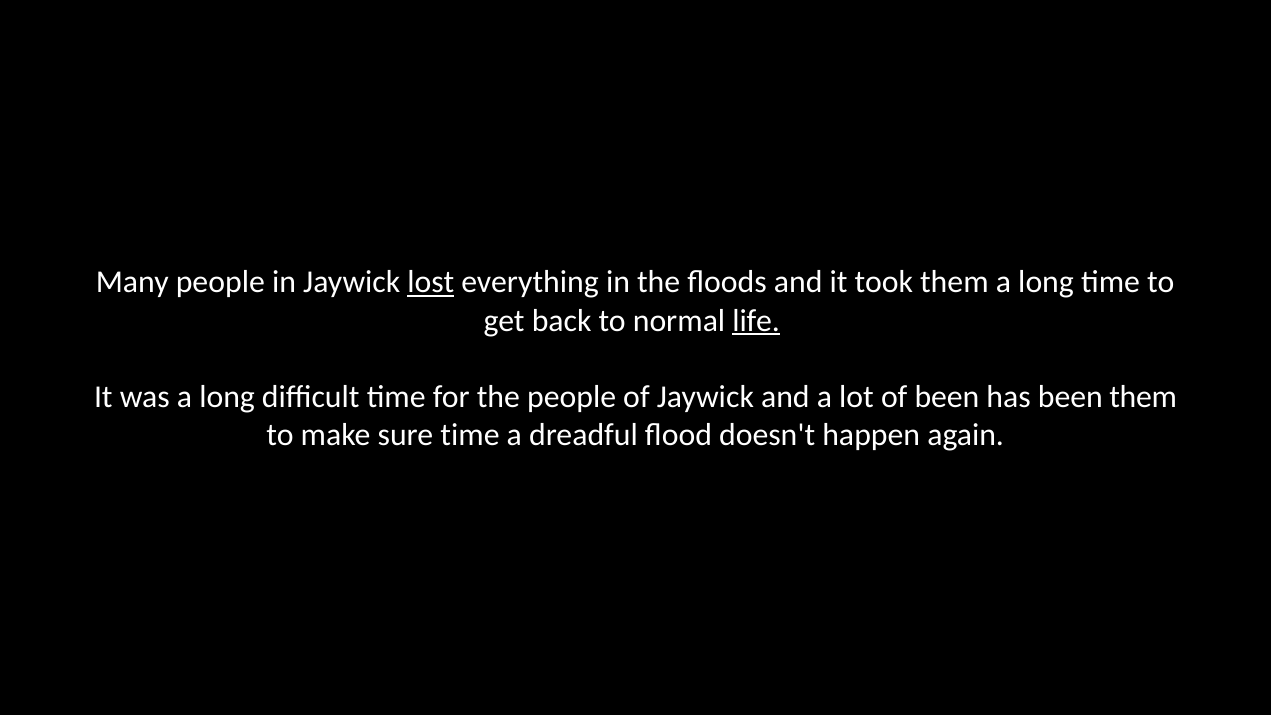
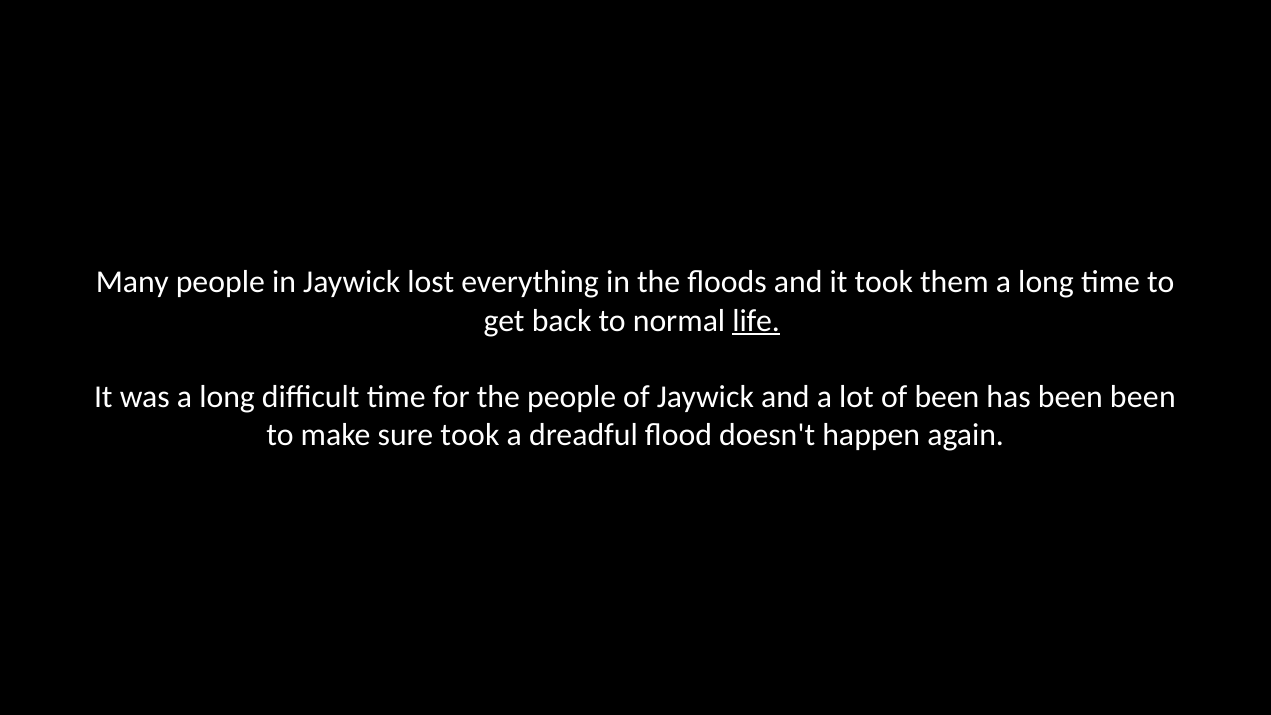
lost underline: present -> none
been them: them -> been
sure time: time -> took
